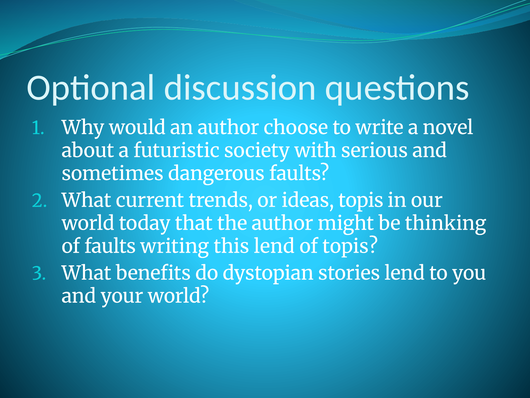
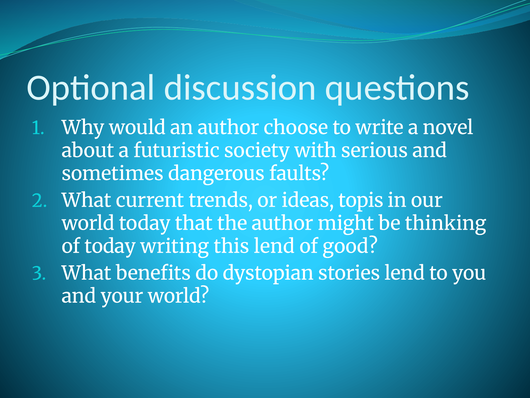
of faults: faults -> today
of topis: topis -> good
